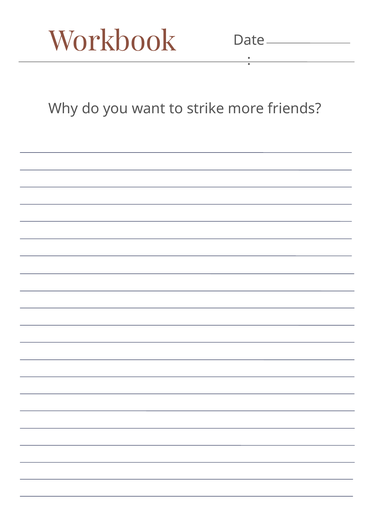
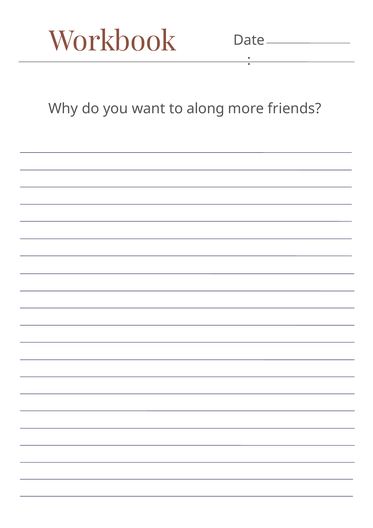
strike: strike -> along
